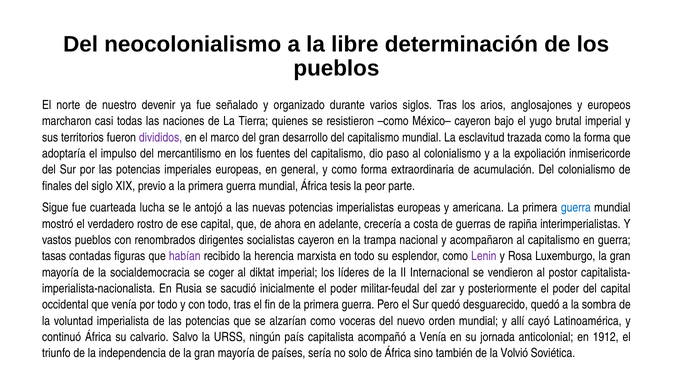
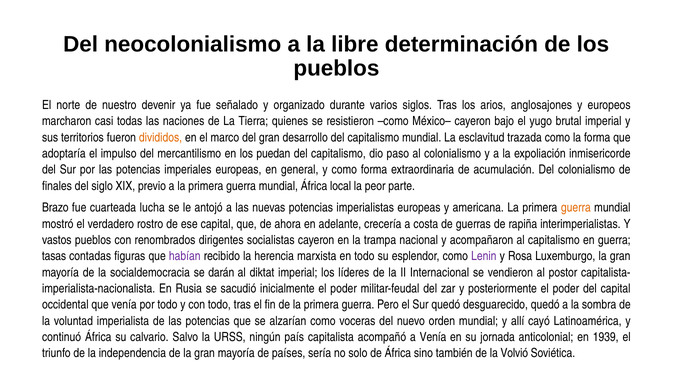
divididos colour: purple -> orange
fuentes: fuentes -> puedan
tesis: tesis -> local
Sigue: Sigue -> Brazo
guerra at (576, 208) colour: blue -> orange
coger: coger -> darán
1912: 1912 -> 1939
